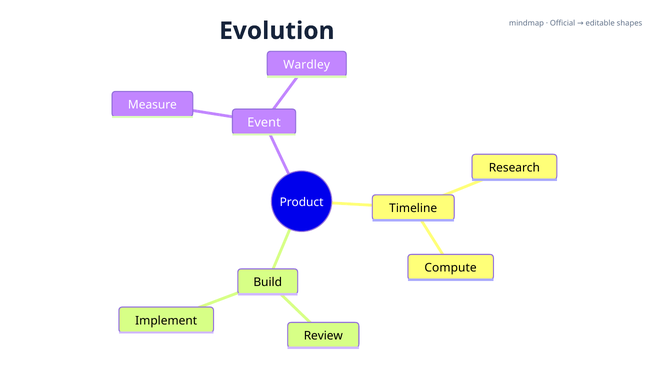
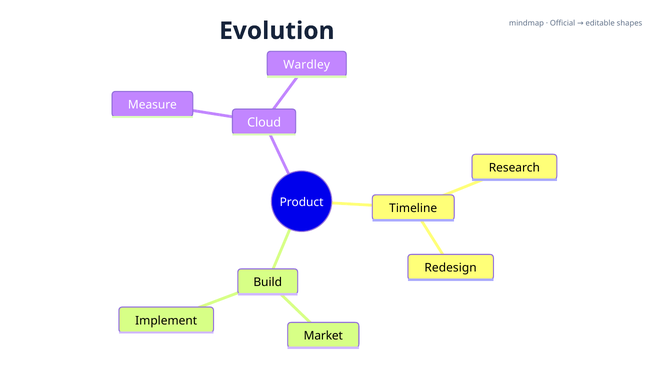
Event: Event -> Cloud
Compute: Compute -> Redesign
Review: Review -> Market
